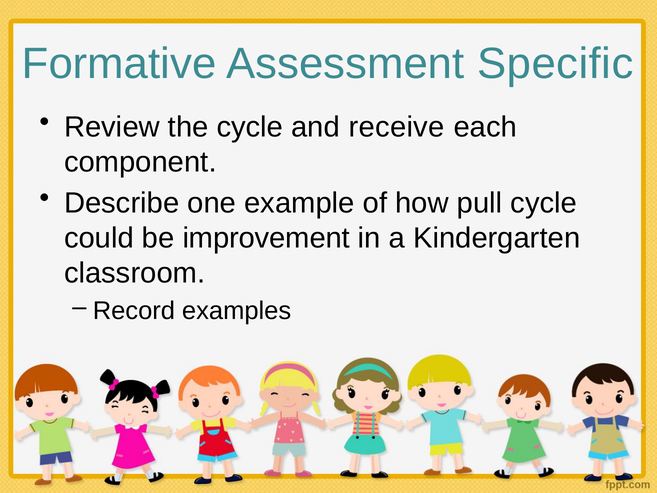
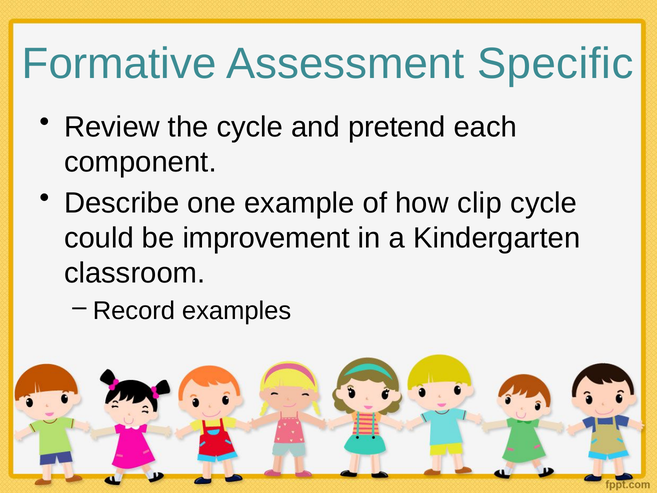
receive: receive -> pretend
pull: pull -> clip
